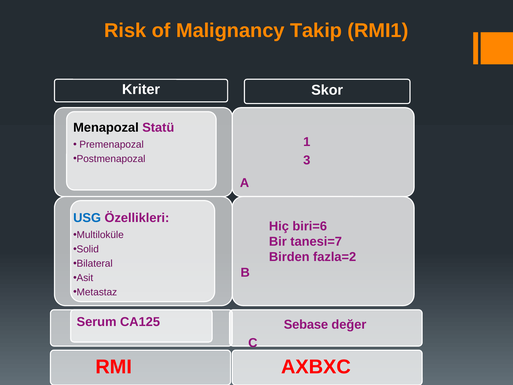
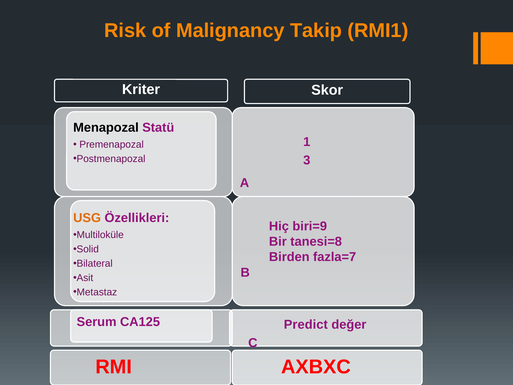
USG colour: blue -> orange
biri=6: biri=6 -> biri=9
tanesi=7: tanesi=7 -> tanesi=8
fazla=2: fazla=2 -> fazla=7
Sebase: Sebase -> Predict
